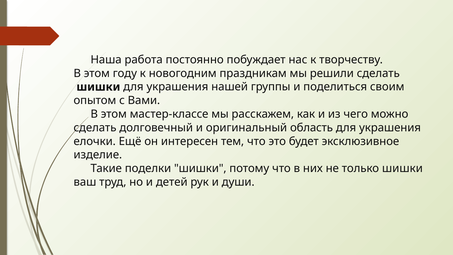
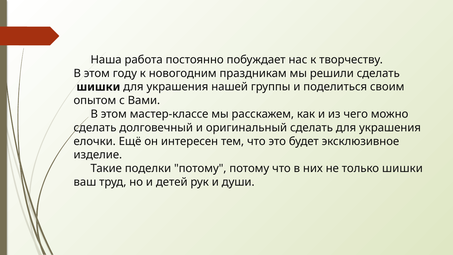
оригинальный область: область -> сделать
поделки шишки: шишки -> потому
